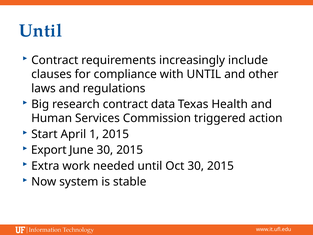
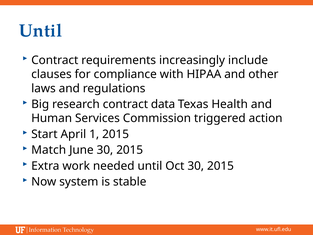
with UNTIL: UNTIL -> HIPAA
Export: Export -> Match
